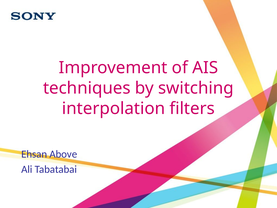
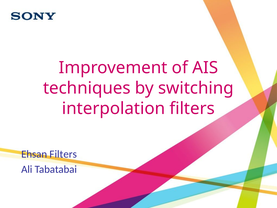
Ehsan Above: Above -> Filters
